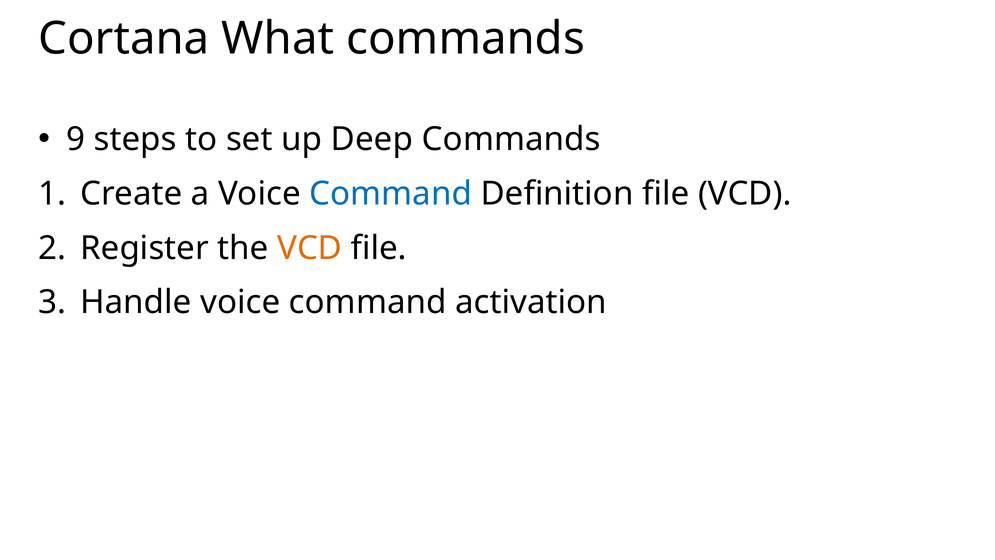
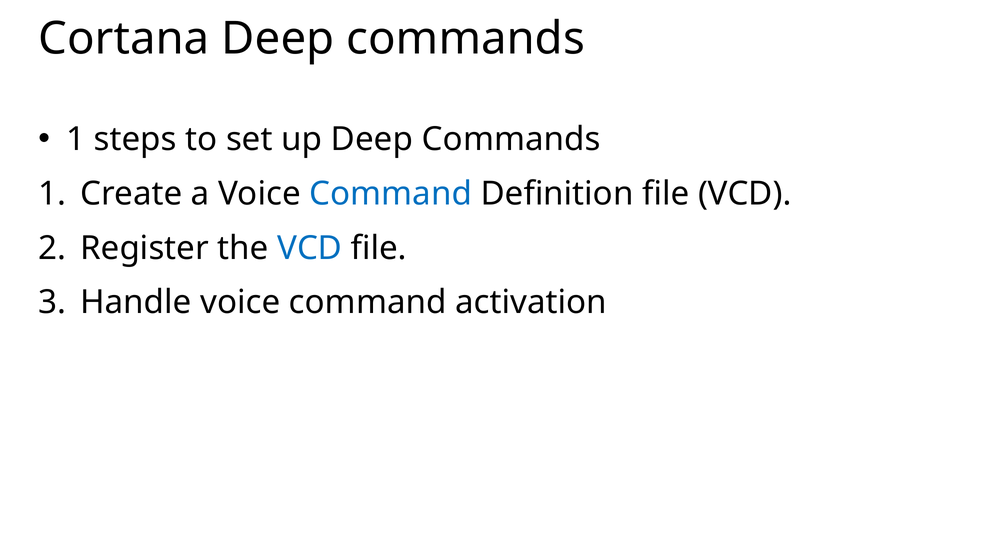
Cortana What: What -> Deep
9 at (76, 139): 9 -> 1
VCD at (310, 248) colour: orange -> blue
